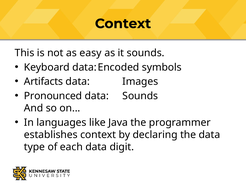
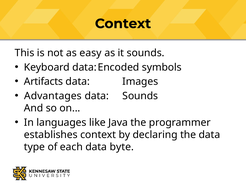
Pronounced: Pronounced -> Advantages
digit: digit -> byte
